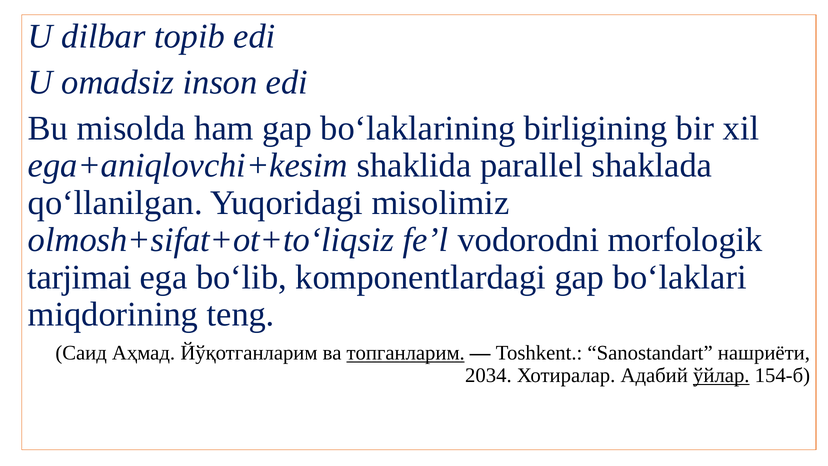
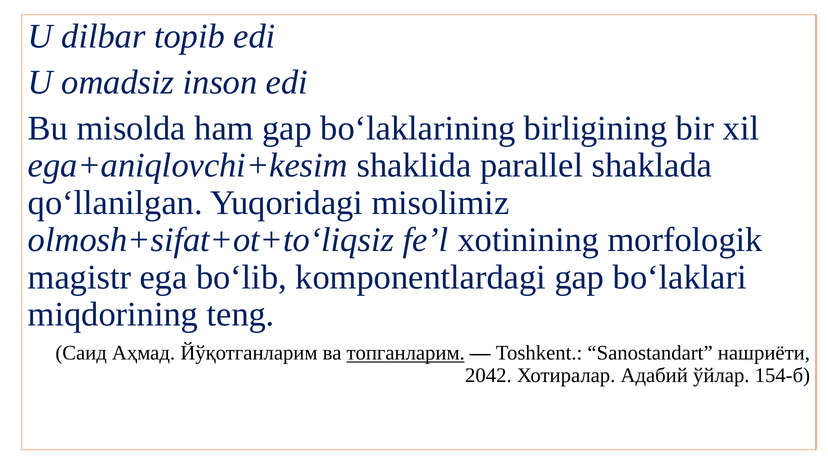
vodorodni: vodorodni -> xotinining
tarjimai: tarjimai -> magistr
2034: 2034 -> 2042
ўйлар underline: present -> none
